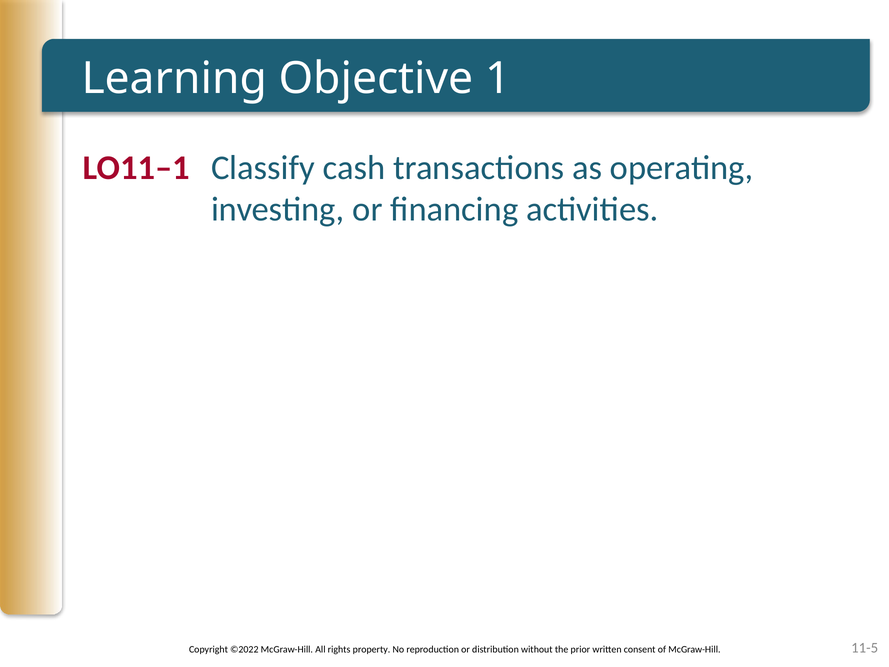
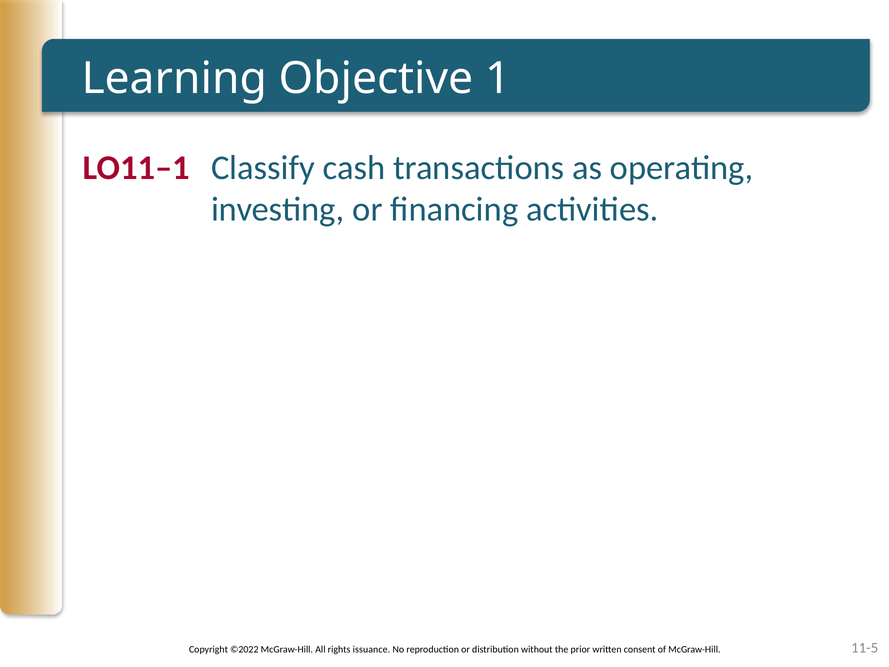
property: property -> issuance
